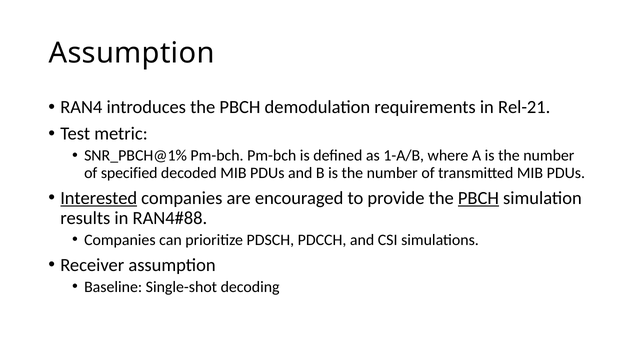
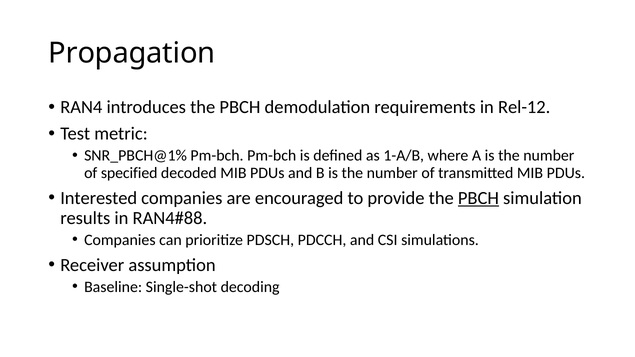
Assumption at (132, 53): Assumption -> Propagation
Rel-21: Rel-21 -> Rel-12
Interested underline: present -> none
